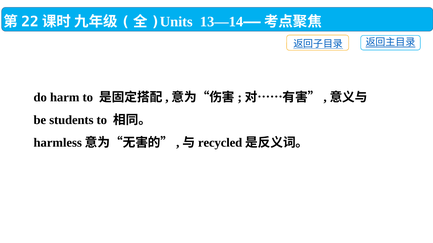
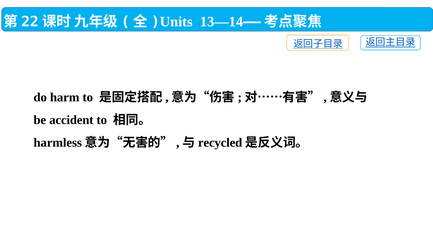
students: students -> accident
